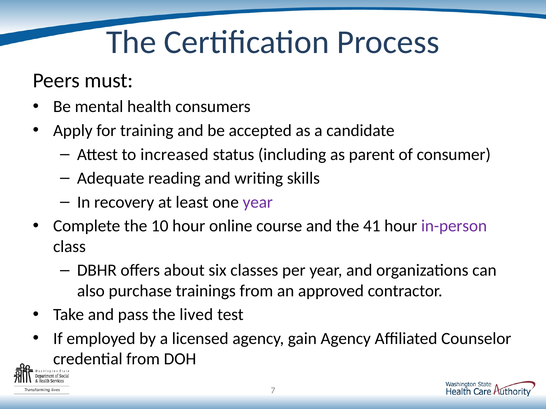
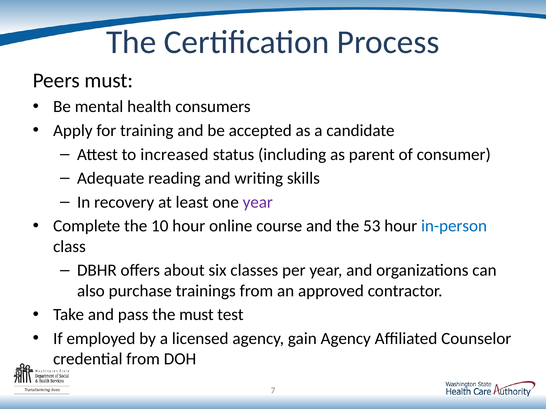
41: 41 -> 53
in-person colour: purple -> blue
the lived: lived -> must
